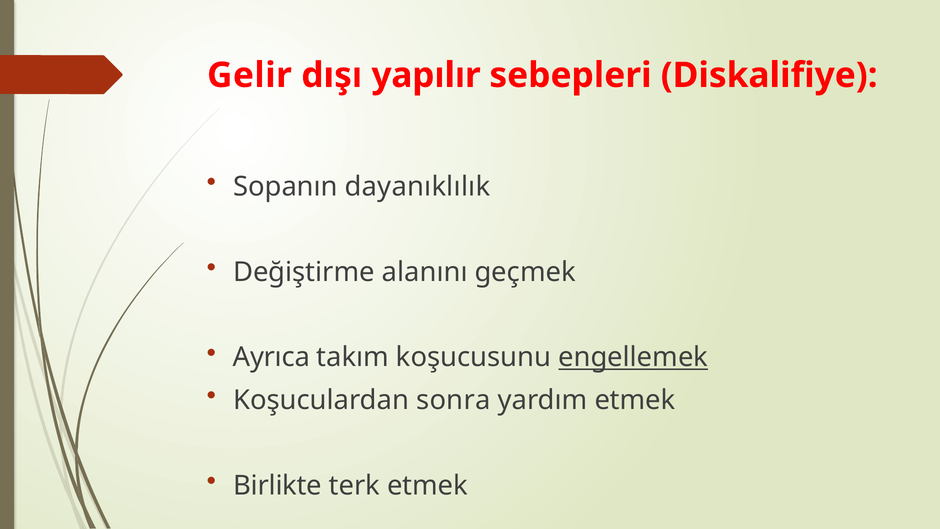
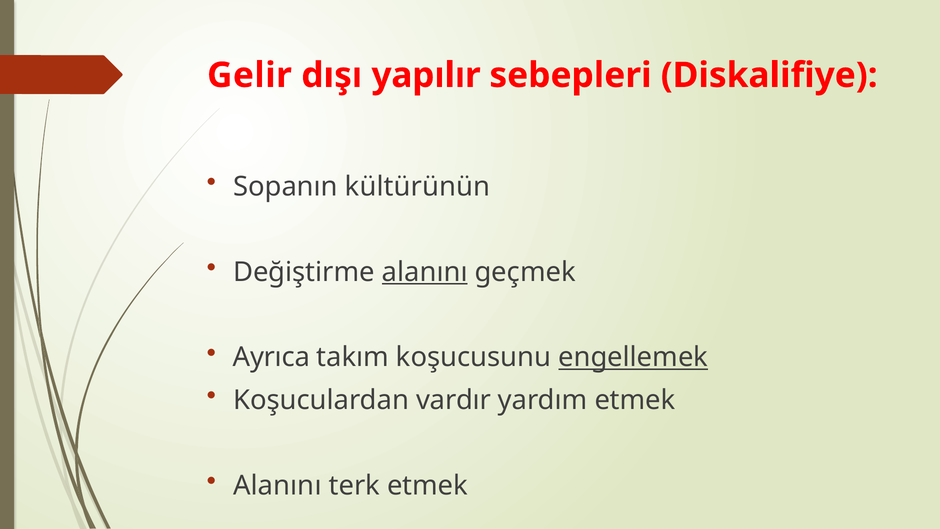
dayanıklılık: dayanıklılık -> kültürünün
alanını at (425, 272) underline: none -> present
sonra: sonra -> vardır
Birlikte at (278, 485): Birlikte -> Alanını
